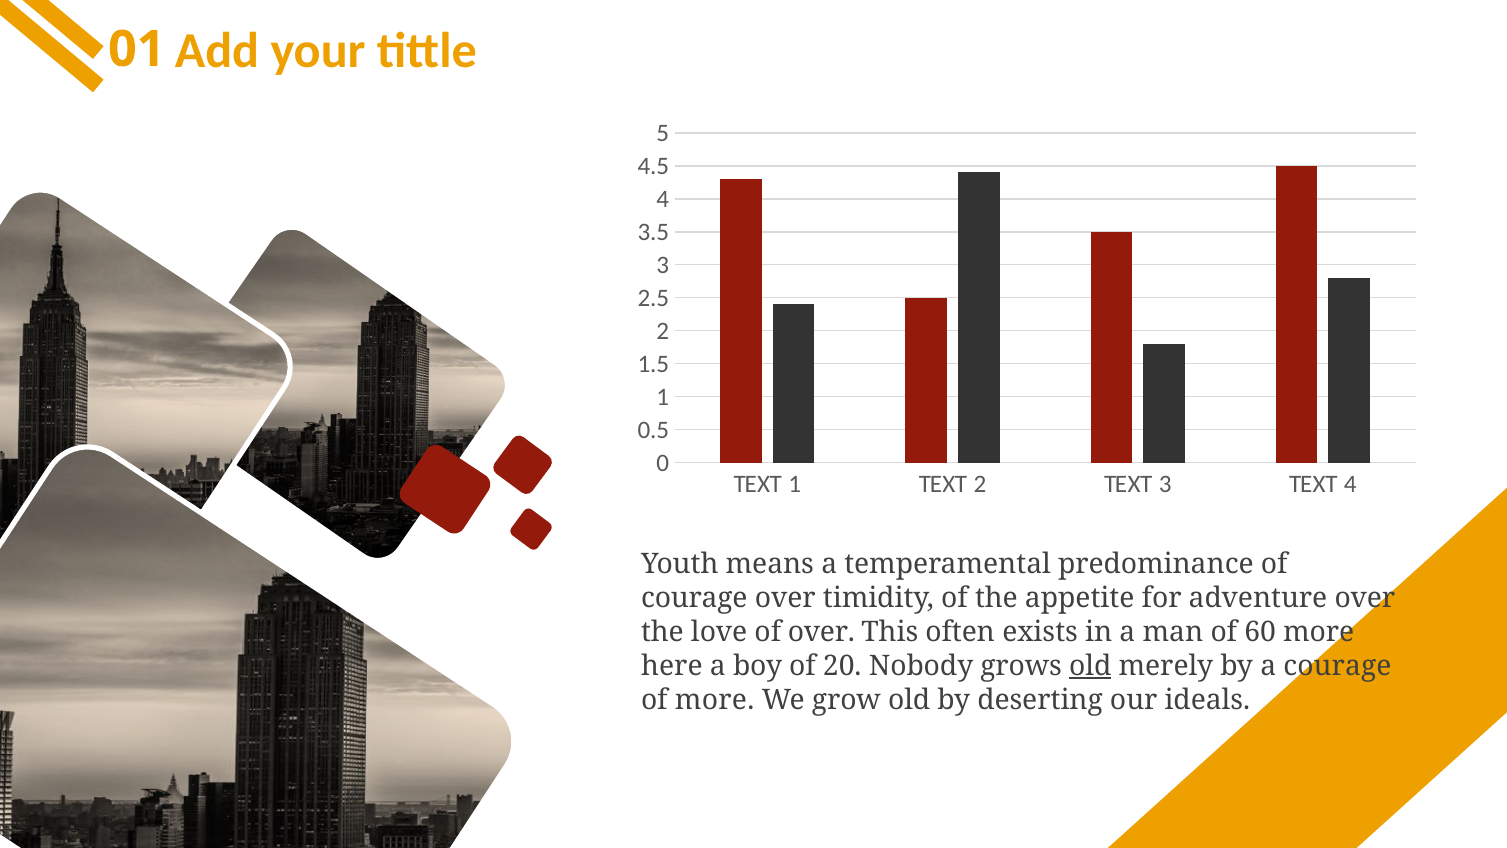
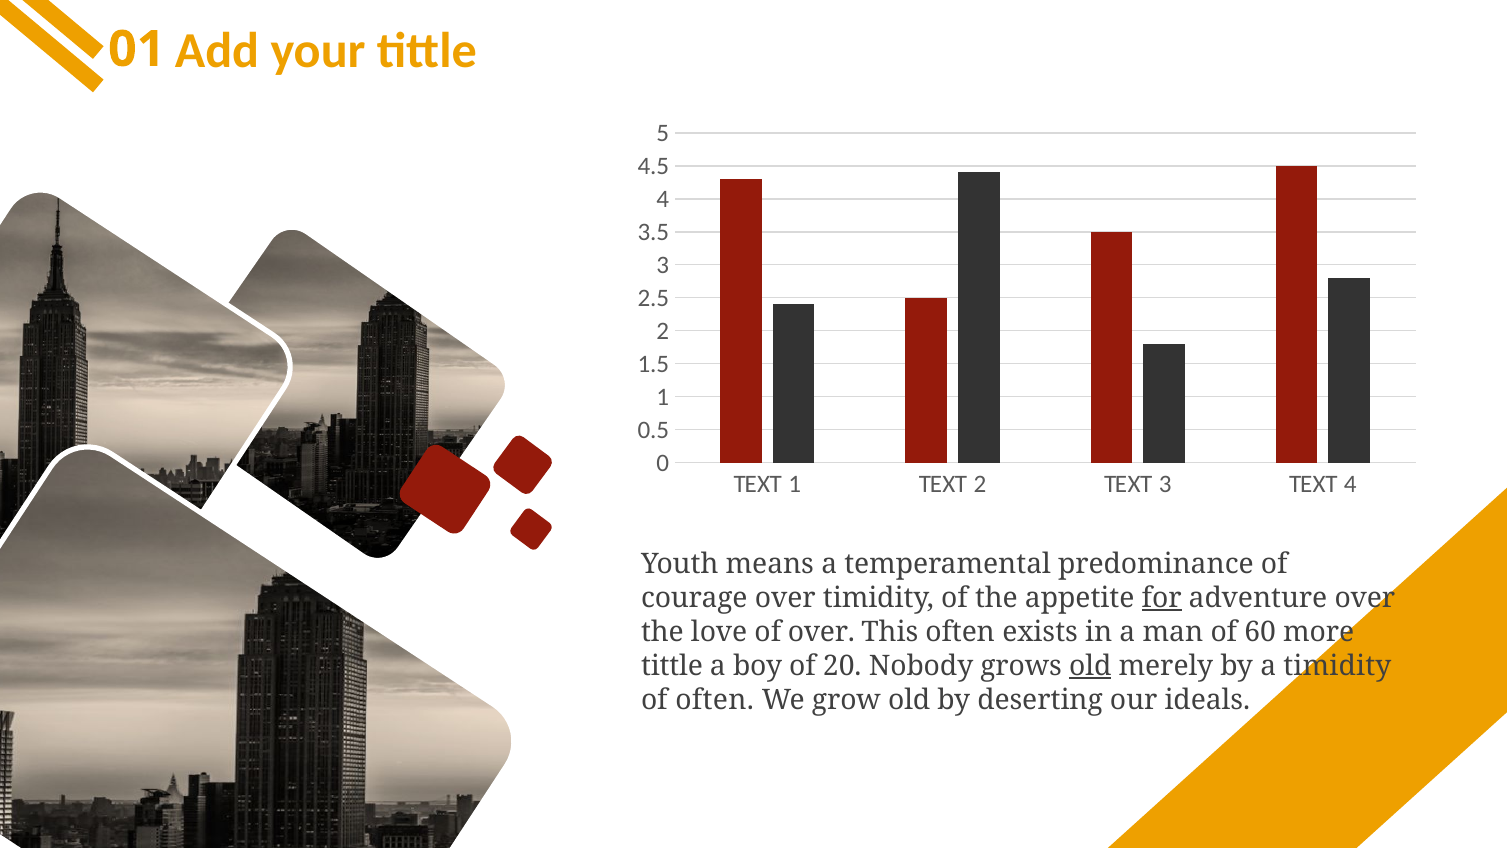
for underline: none -> present
here at (672, 666): here -> tittle
a courage: courage -> timidity
of more: more -> often
